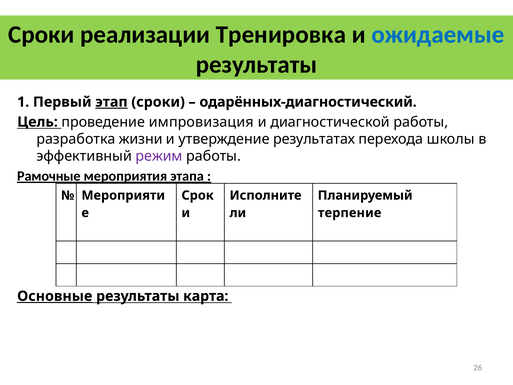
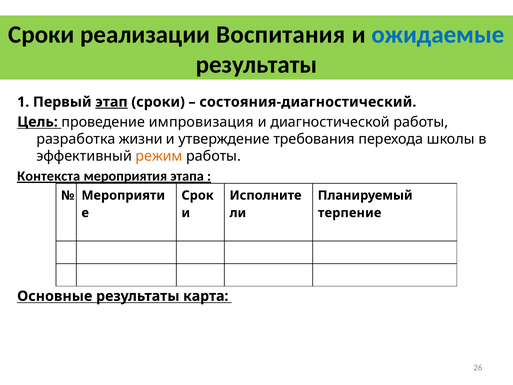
Тренировка: Тренировка -> Воспитания
одарённых-диагностический: одарённых-диагностический -> состояния-диагностический
результатах: результатах -> требования
режим colour: purple -> orange
Рамочные: Рамочные -> Контекста
Основные underline: present -> none
